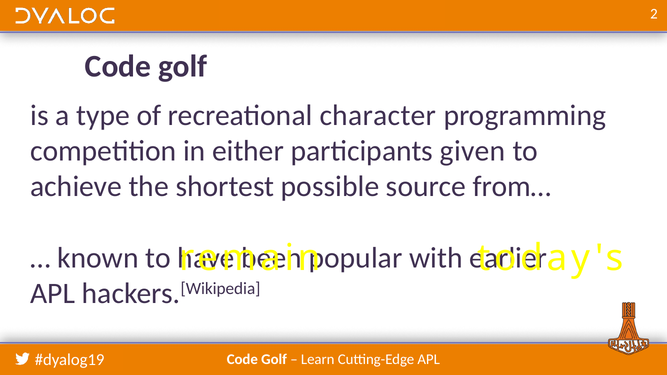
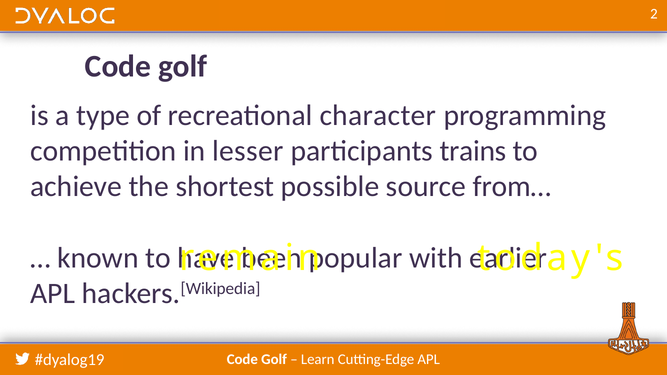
either: either -> lesser
given: given -> trains
